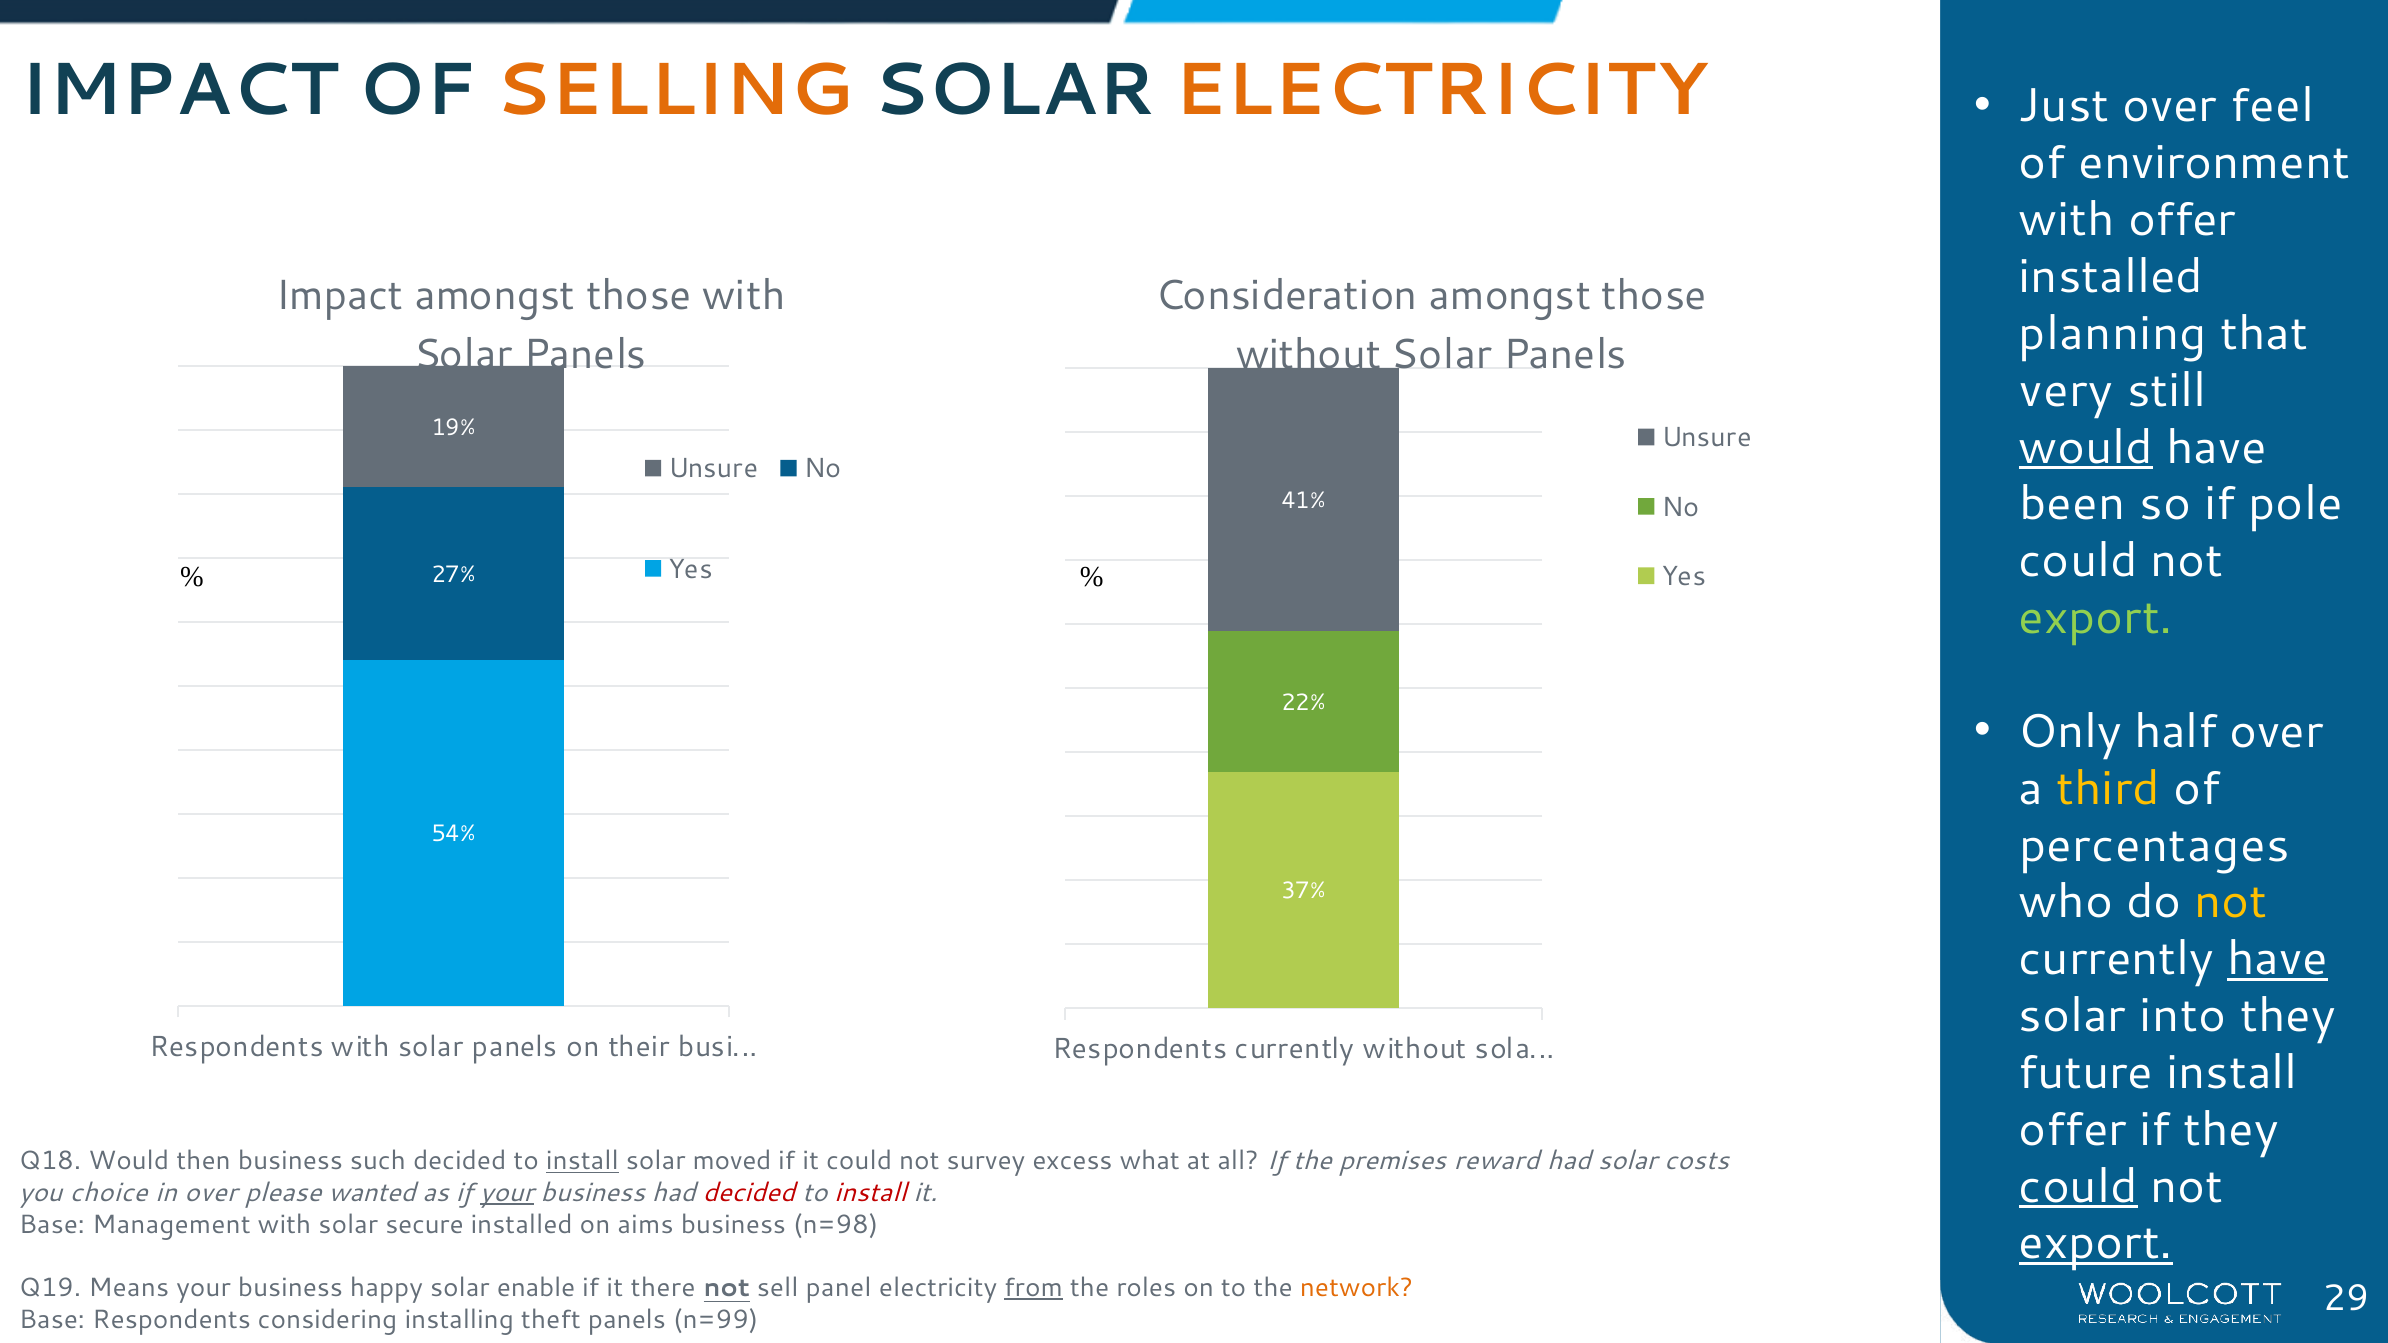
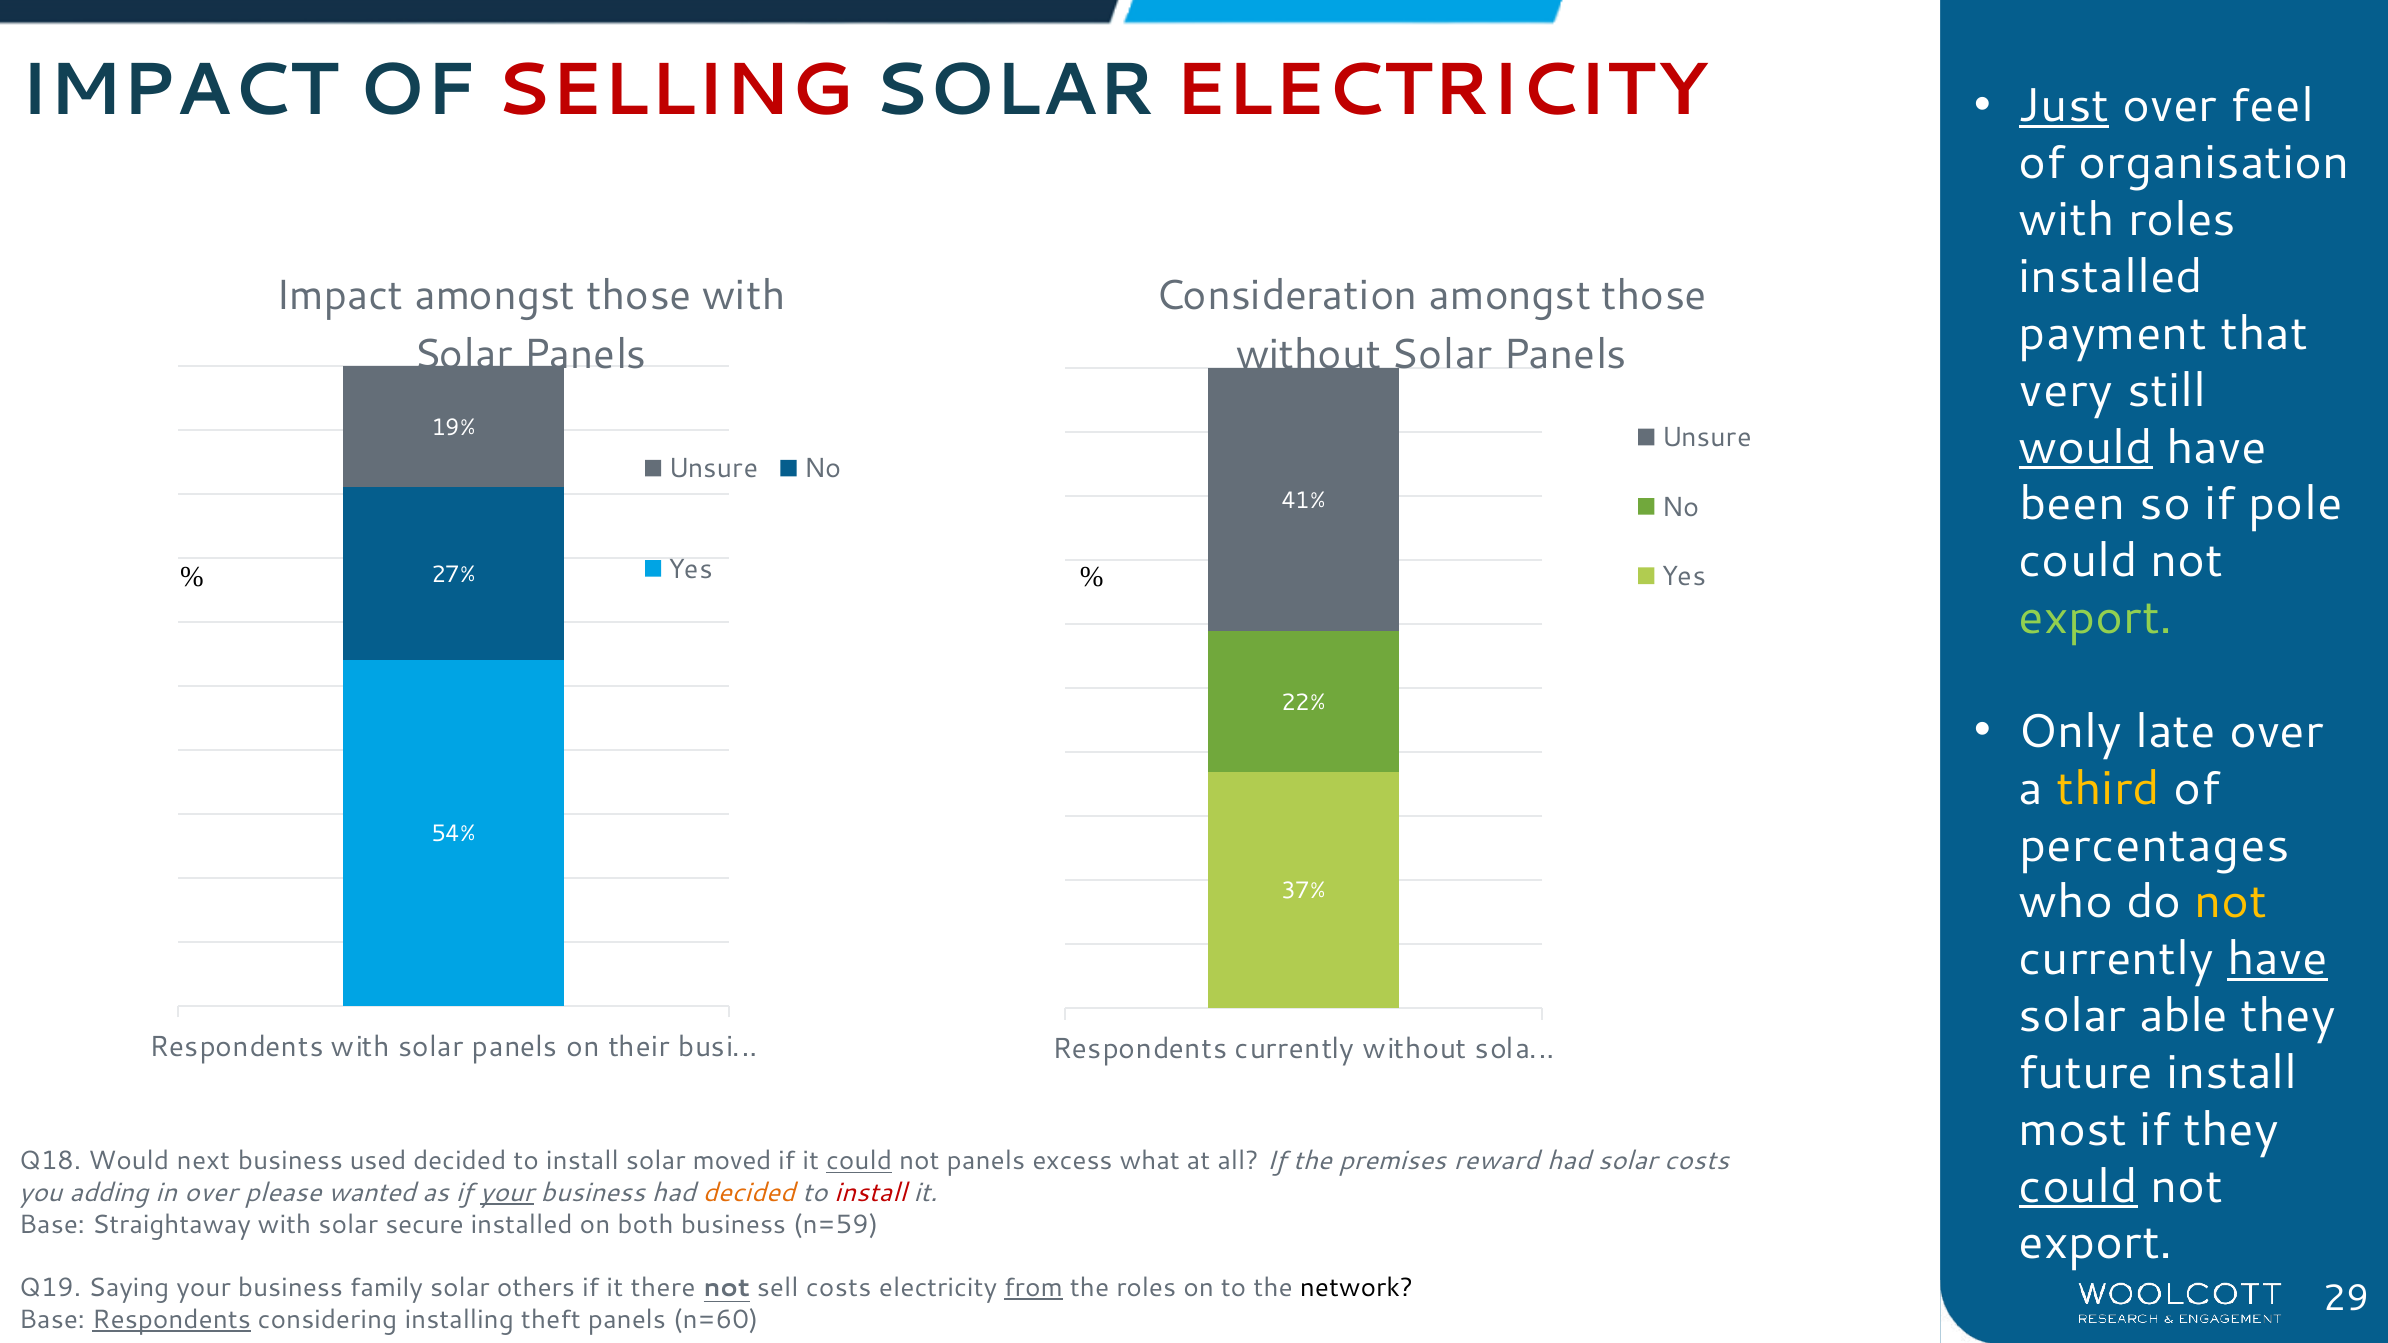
SELLING colour: orange -> red
ELECTRICITY at (1441, 90) colour: orange -> red
Just underline: none -> present
environment: environment -> organisation
with offer: offer -> roles
planning: planning -> payment
half: half -> late
into: into -> able
offer at (2073, 1130): offer -> most
then: then -> next
such: such -> used
install at (582, 1161) underline: present -> none
could at (859, 1161) underline: none -> present
not survey: survey -> panels
choice: choice -> adding
decided at (749, 1193) colour: red -> orange
Management: Management -> Straightaway
aims: aims -> both
n=98: n=98 -> n=59
export at (2096, 1244) underline: present -> none
Means: Means -> Saying
happy: happy -> family
enable: enable -> others
sell panel: panel -> costs
network colour: orange -> black
Respondents at (172, 1320) underline: none -> present
n=99: n=99 -> n=60
